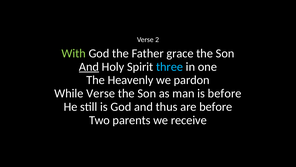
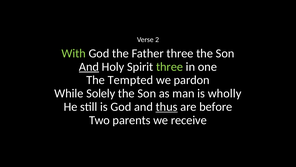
Father grace: grace -> three
three at (170, 67) colour: light blue -> light green
Heavenly: Heavenly -> Tempted
While Verse: Verse -> Solely
is before: before -> wholly
thus underline: none -> present
